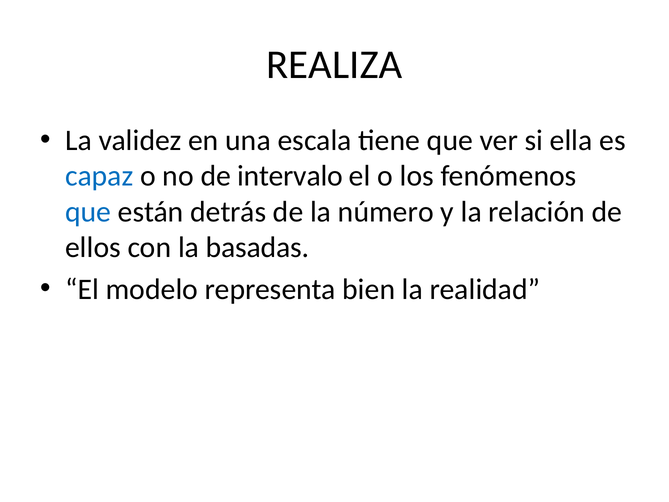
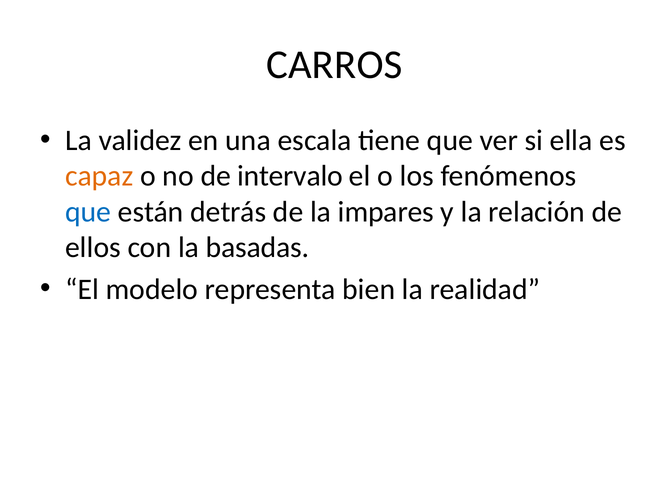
REALIZA: REALIZA -> CARROS
capaz colour: blue -> orange
número: número -> impares
